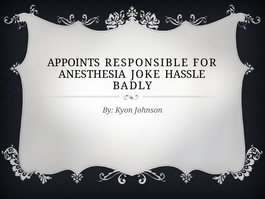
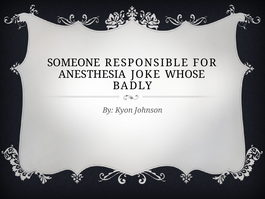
APPOINTS: APPOINTS -> SOMEONE
HASSLE: HASSLE -> WHOSE
